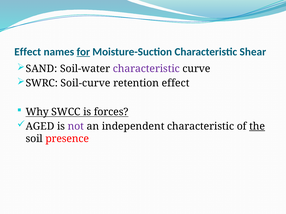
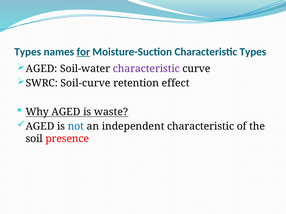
Effect at (28, 52): Effect -> Types
Characteristic Shear: Shear -> Types
SAND at (41, 69): SAND -> AGED
Why SWCC: SWCC -> AGED
forces: forces -> waste
not colour: purple -> blue
the underline: present -> none
